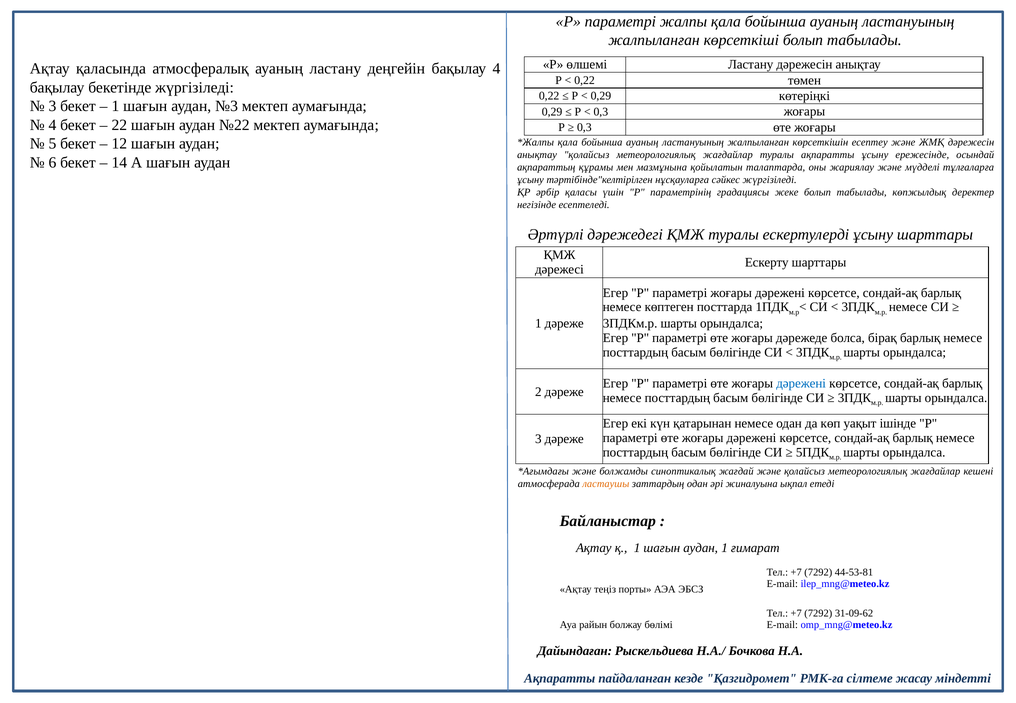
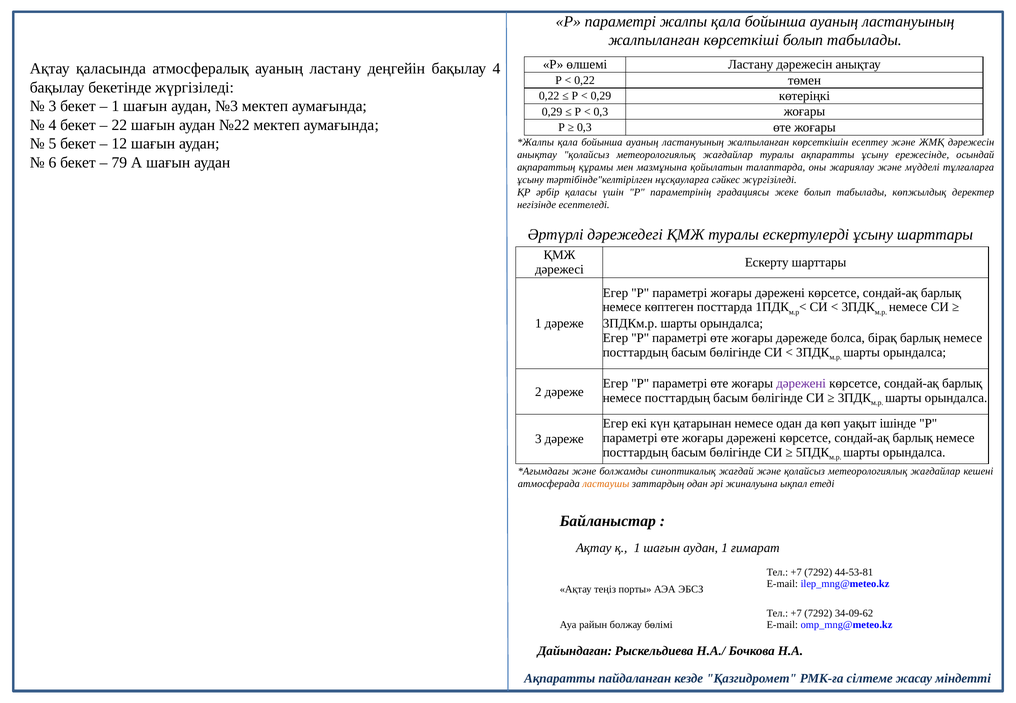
14: 14 -> 79
дәрежені at (801, 384) colour: blue -> purple
31-09-62: 31-09-62 -> 34-09-62
